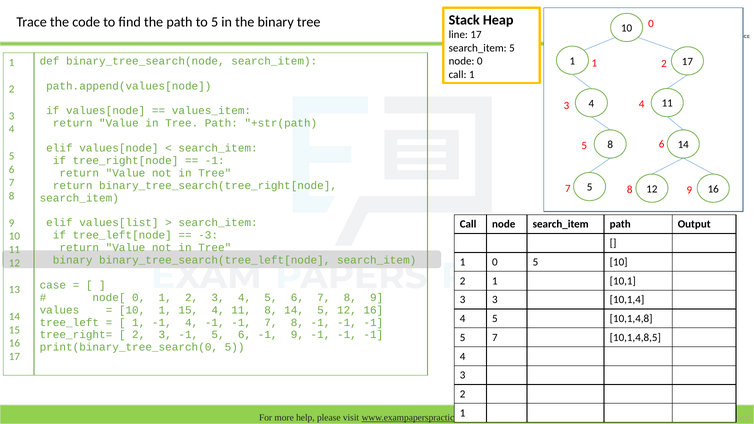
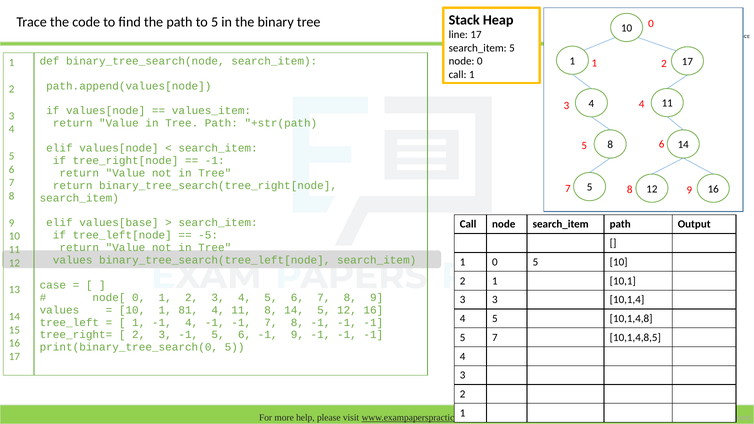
values[list: values[list -> values[base
-3: -3 -> -5
binary at (73, 260): binary -> values
1 15: 15 -> 81
